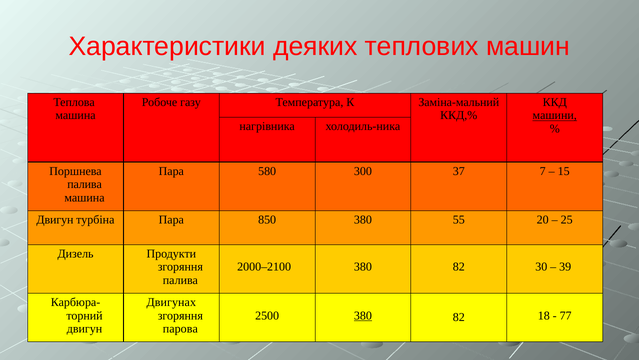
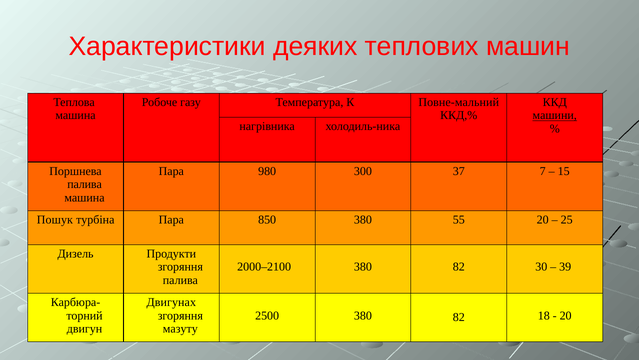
Заміна-мальний: Заміна-мальний -> Повне-мальний
580: 580 -> 980
Двигун at (55, 219): Двигун -> Пошук
380 at (363, 315) underline: present -> none
77 at (566, 315): 77 -> 20
парова: парова -> мазуту
